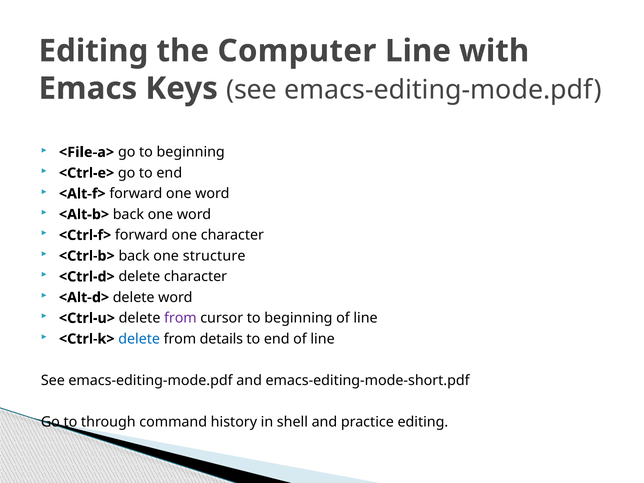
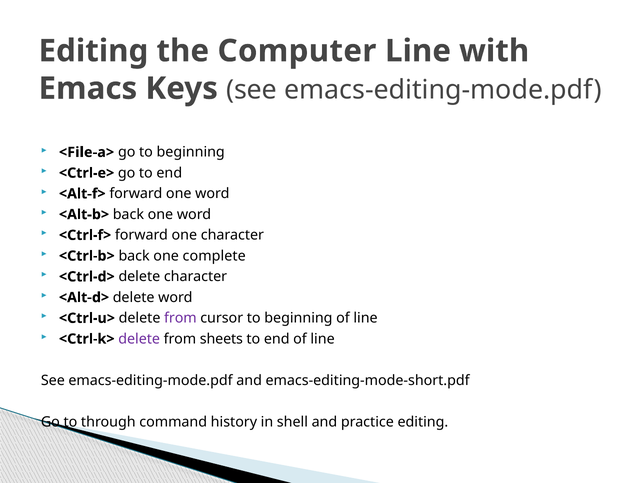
structure: structure -> complete
delete at (139, 339) colour: blue -> purple
details: details -> sheets
